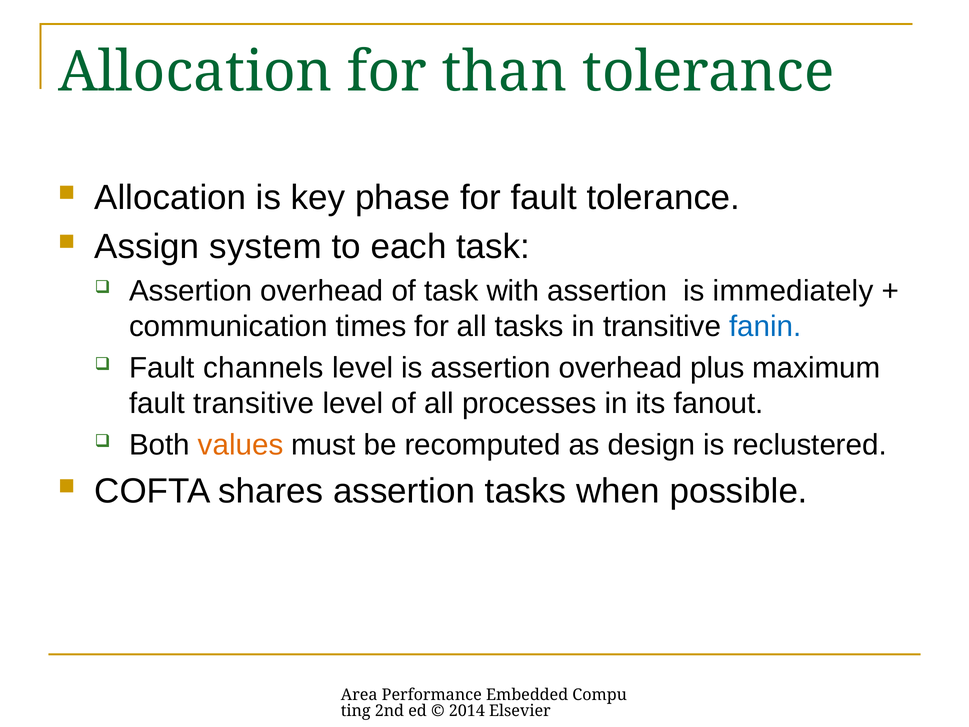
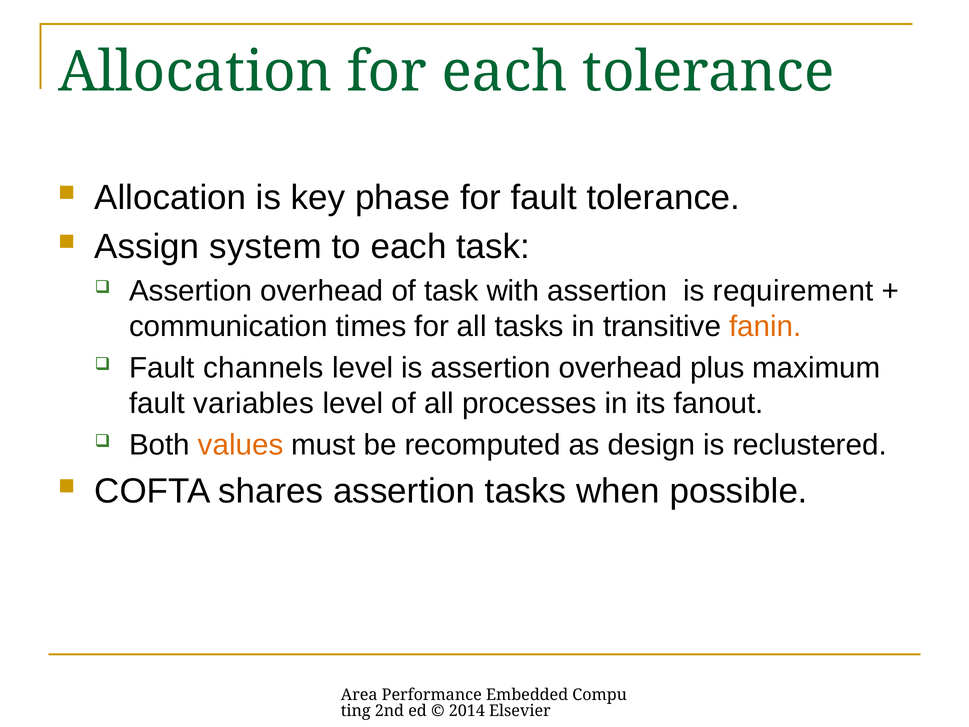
for than: than -> each
immediately: immediately -> requirement
fanin colour: blue -> orange
fault transitive: transitive -> variables
